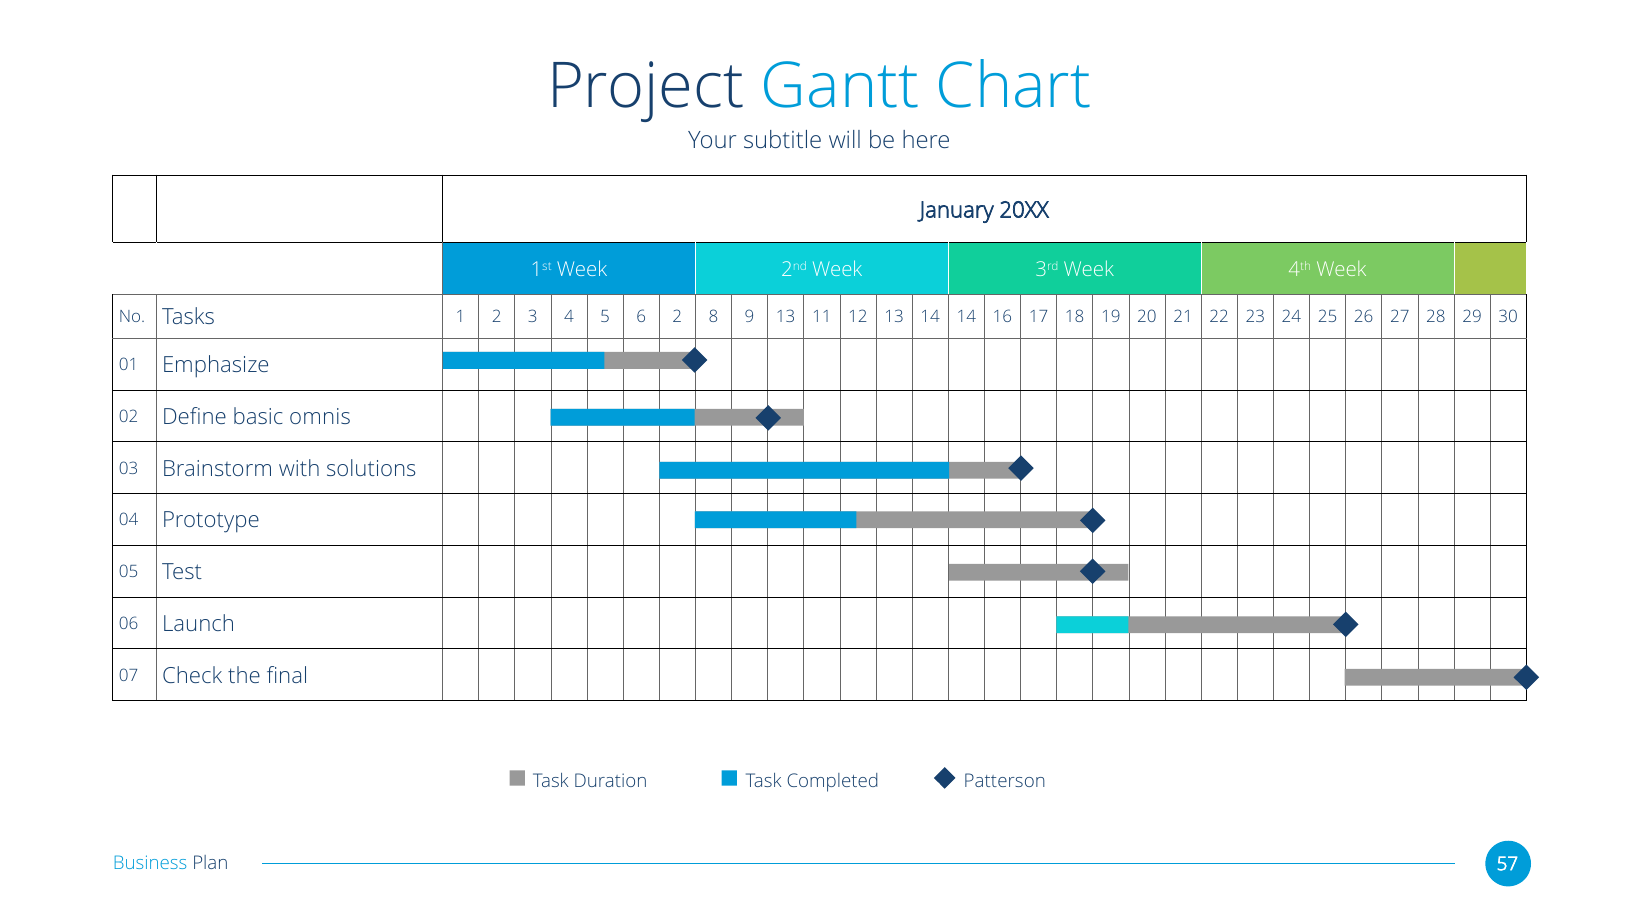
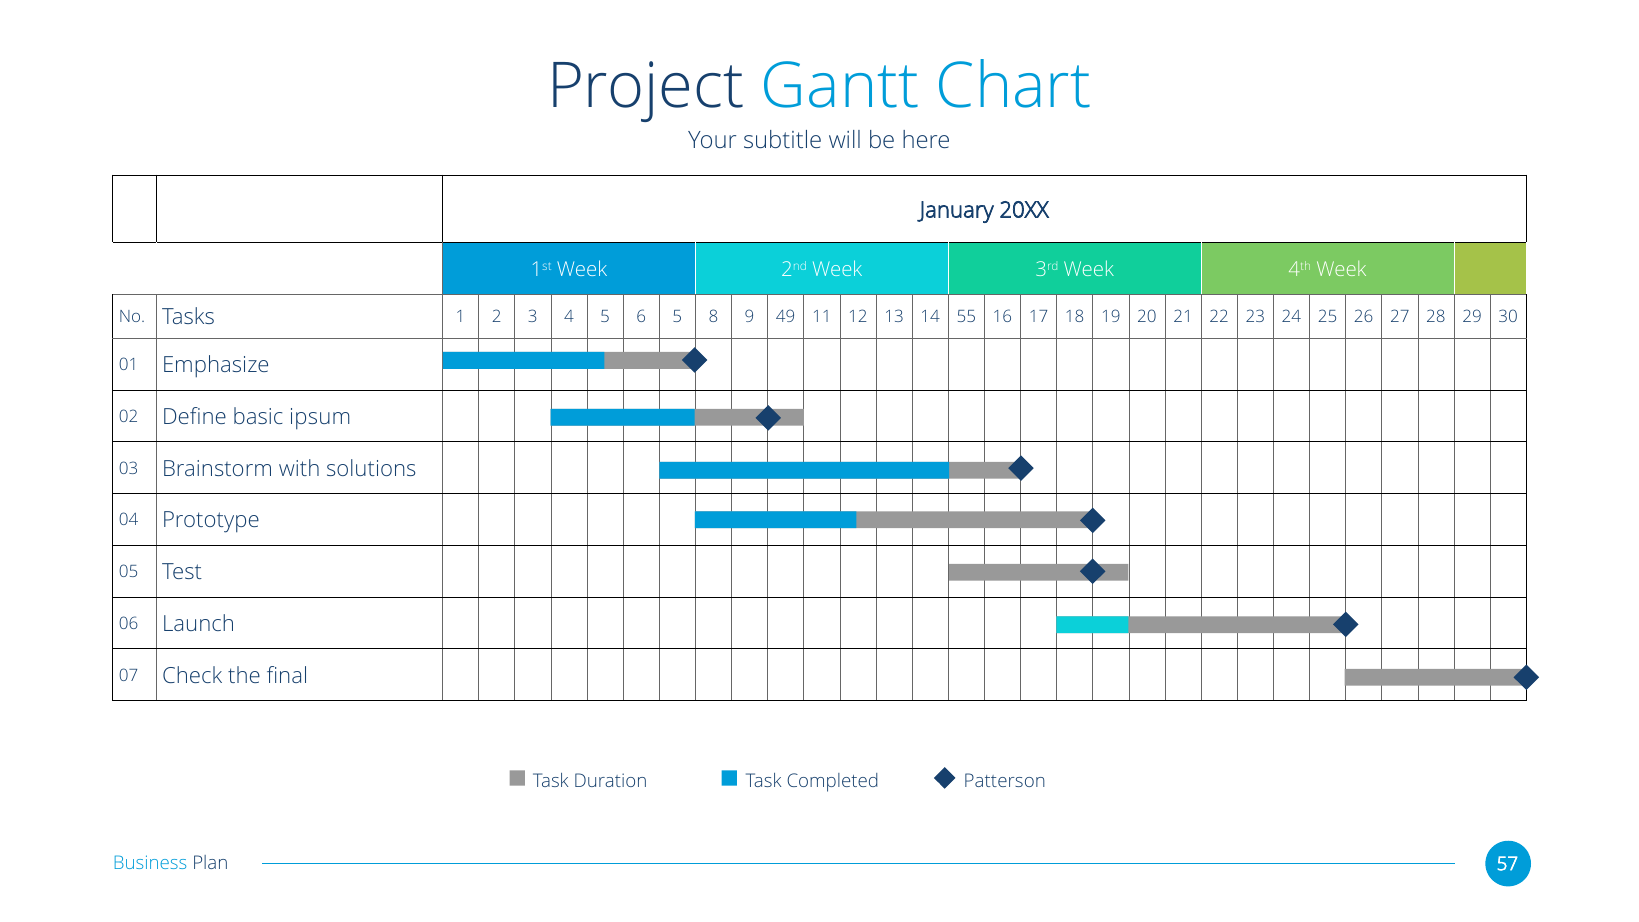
6 2: 2 -> 5
9 13: 13 -> 49
14 14: 14 -> 55
omnis: omnis -> ipsum
